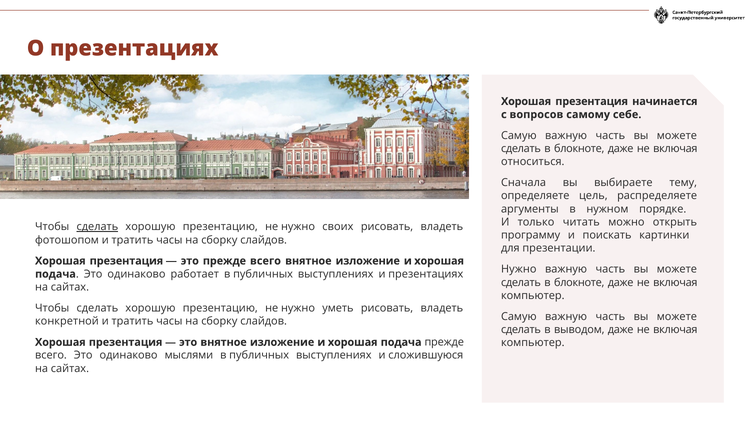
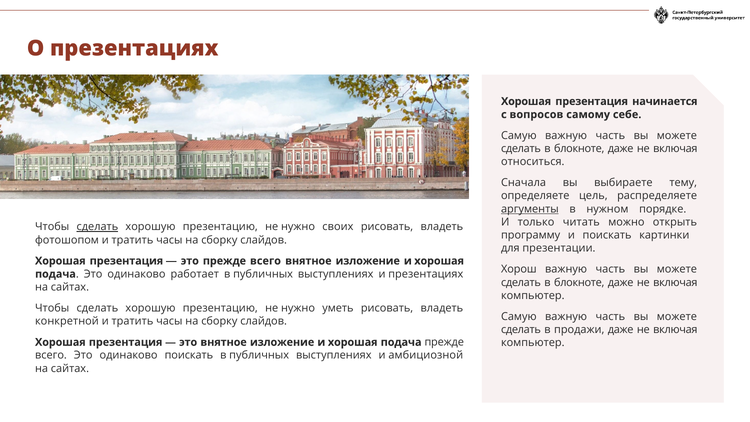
аргументы underline: none -> present
Нужно at (519, 269): Нужно -> Хорош
выводом: выводом -> продажи
одинаково мыслями: мыслями -> поискать
сложившуюся: сложившуюся -> амбициозной
